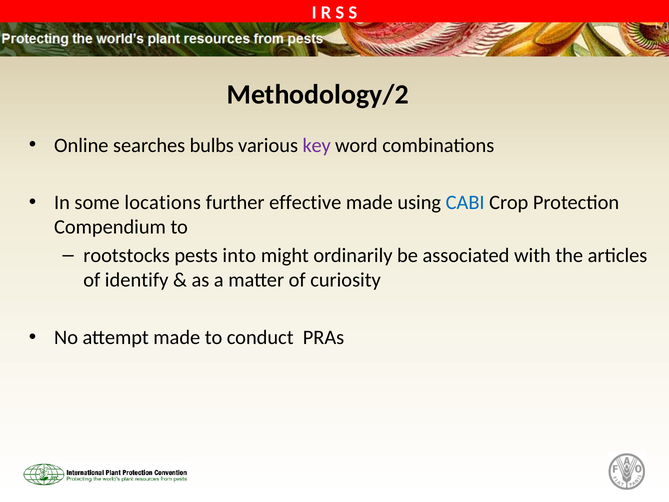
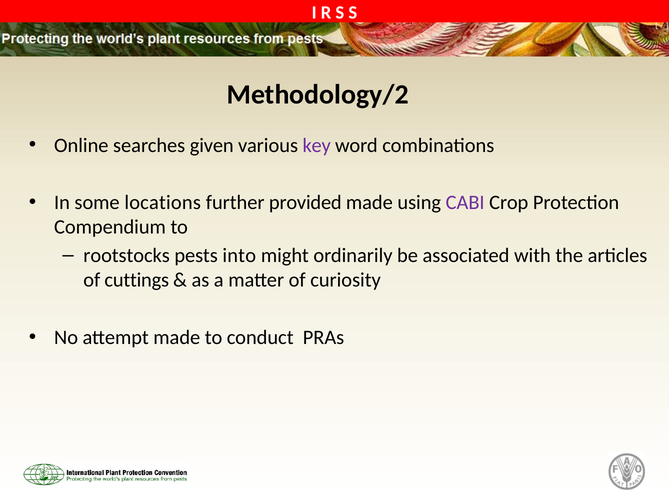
bulbs: bulbs -> given
effective: effective -> provided
CABI colour: blue -> purple
identify: identify -> cuttings
